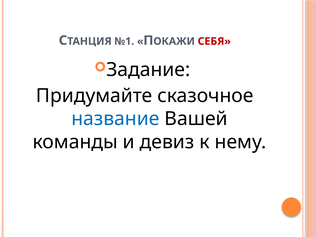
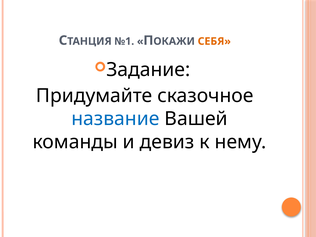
СЕБЯ colour: red -> orange
